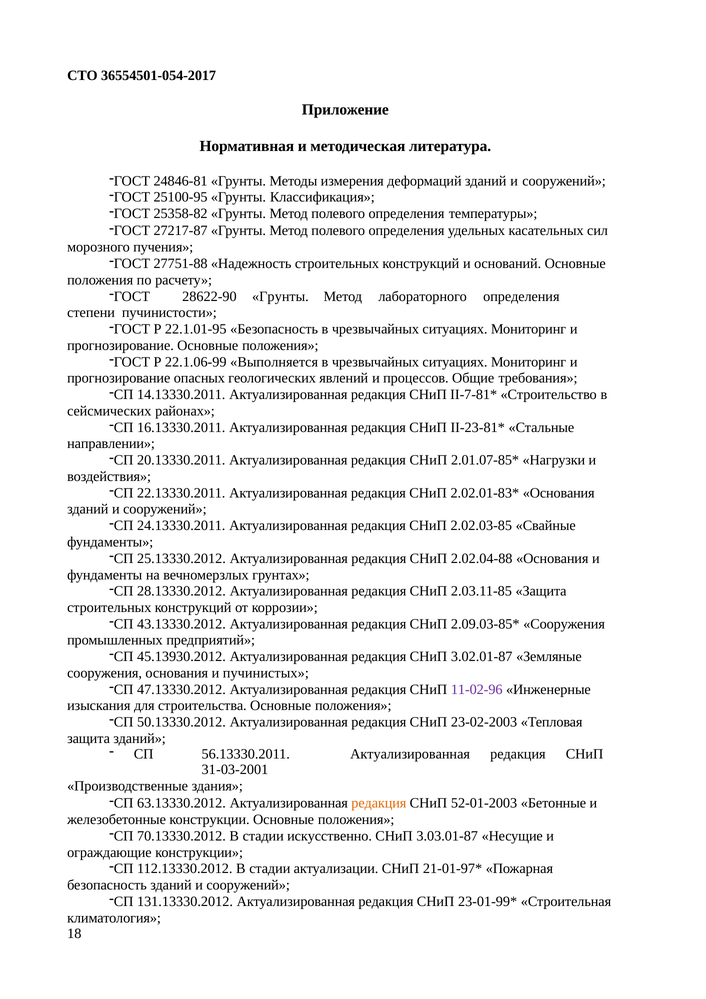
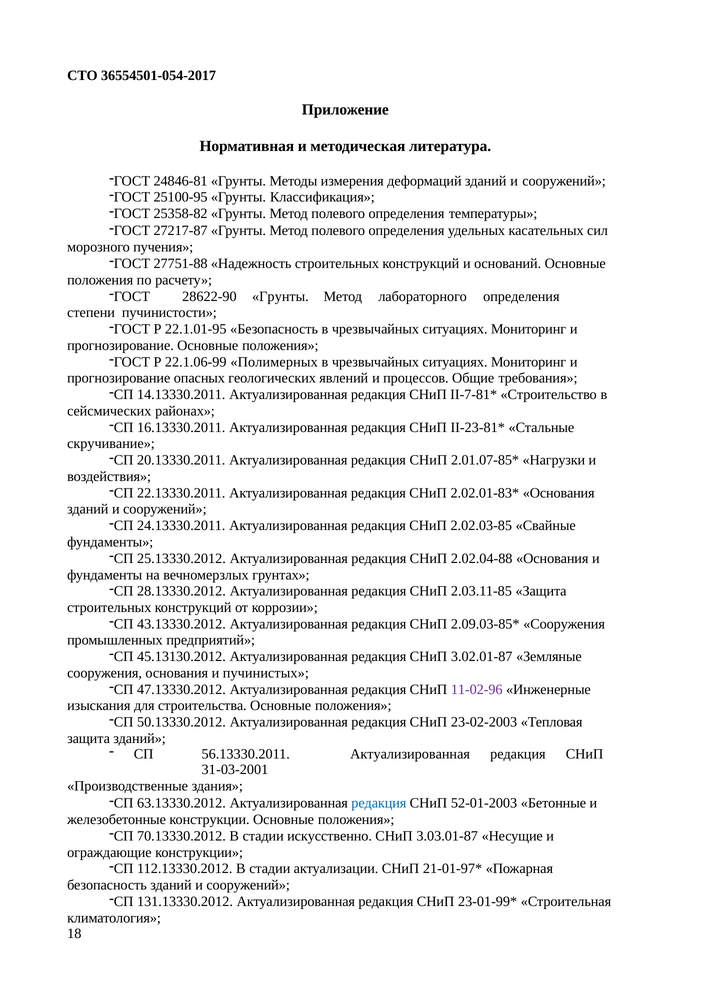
Выполняется: Выполняется -> Полимерных
направлении: направлении -> скручивание
45.13930.2012: 45.13930.2012 -> 45.13130.2012
редакция at (379, 803) colour: orange -> blue
